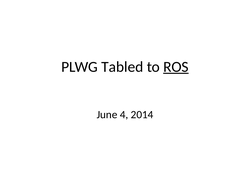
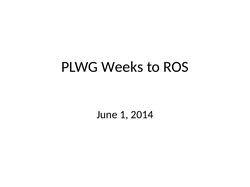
Tabled: Tabled -> Weeks
ROS underline: present -> none
4: 4 -> 1
